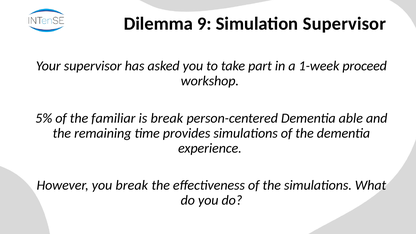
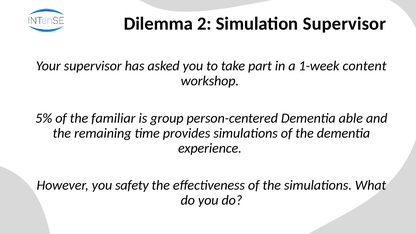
9: 9 -> 2
proceed: proceed -> content
is break: break -> group
you break: break -> safety
